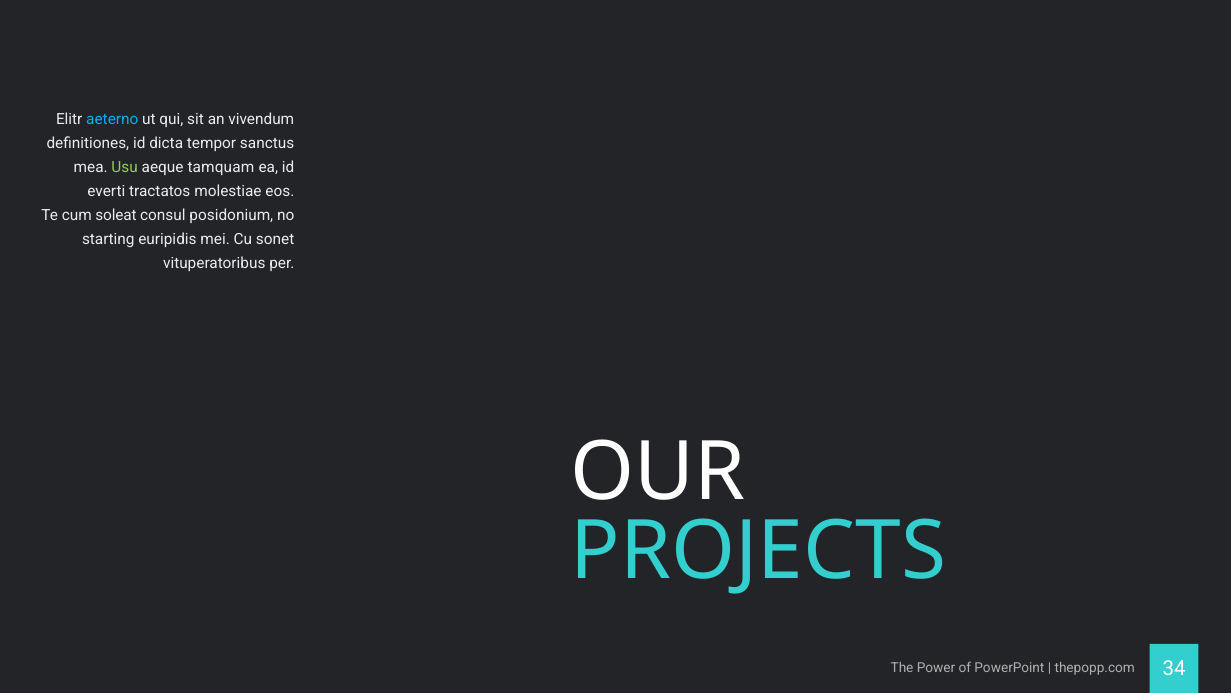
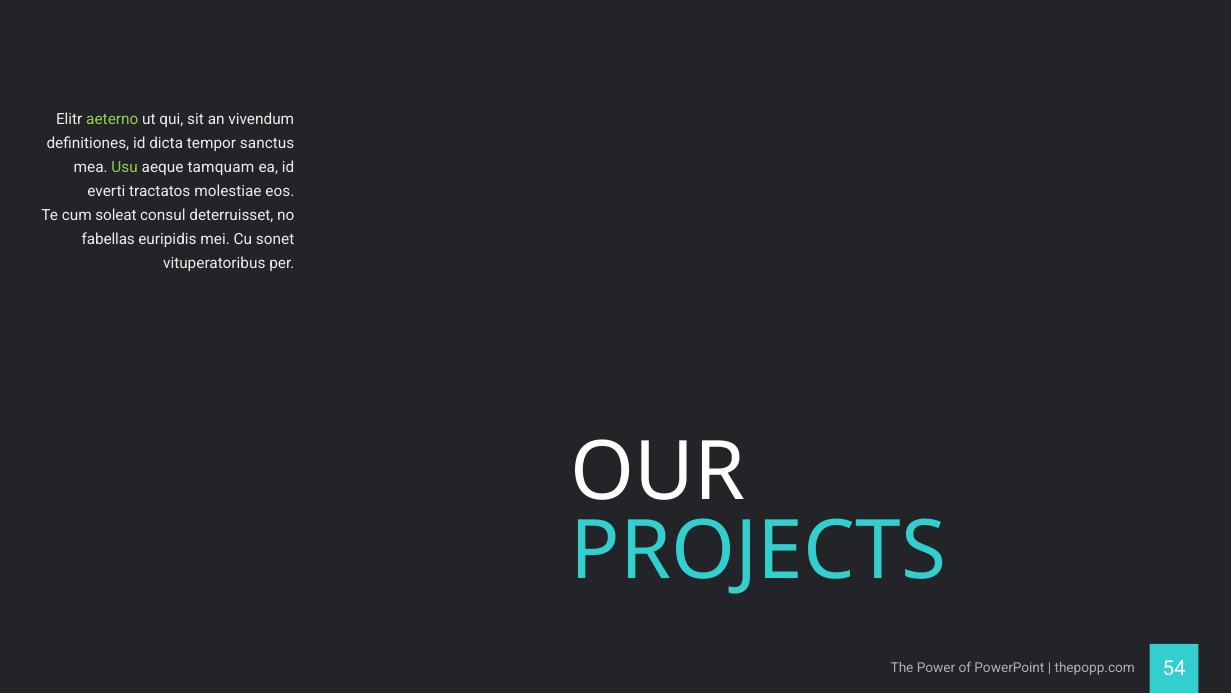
aeterno colour: light blue -> light green
posidonium: posidonium -> deterruisset
starting: starting -> fabellas
34: 34 -> 54
